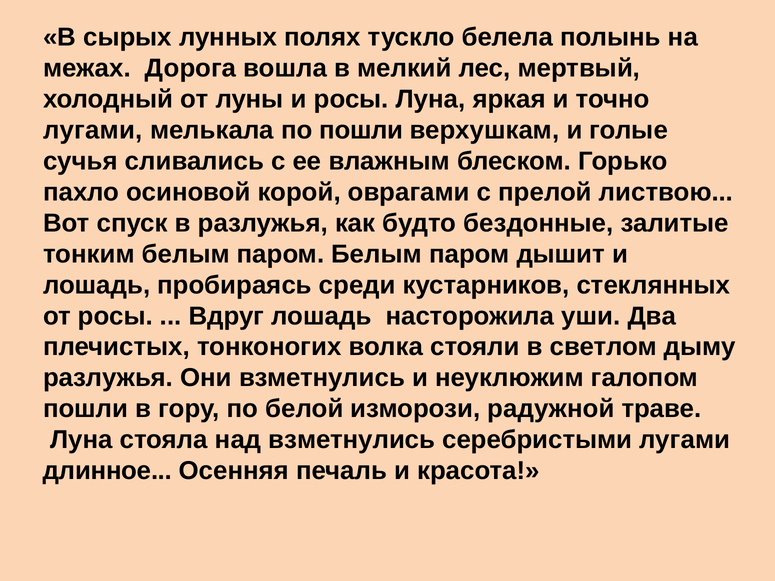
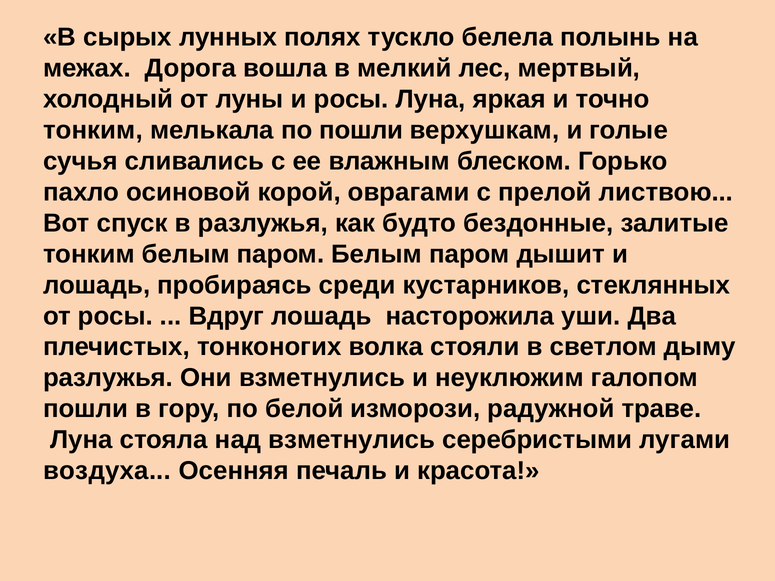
лугами at (93, 130): лугами -> тонким
длинное: длинное -> воздуха
